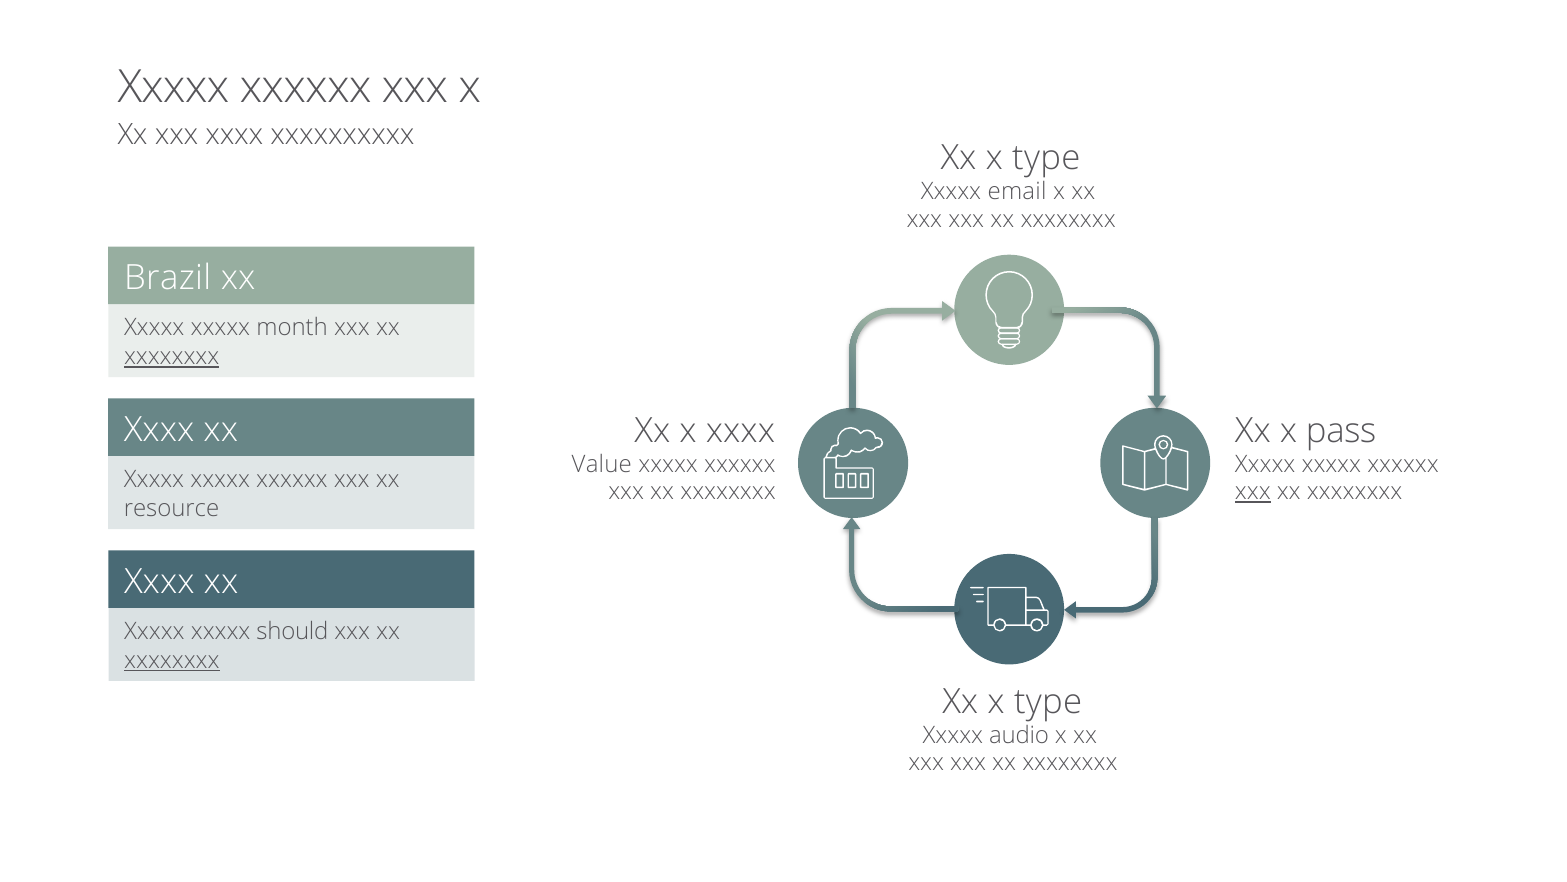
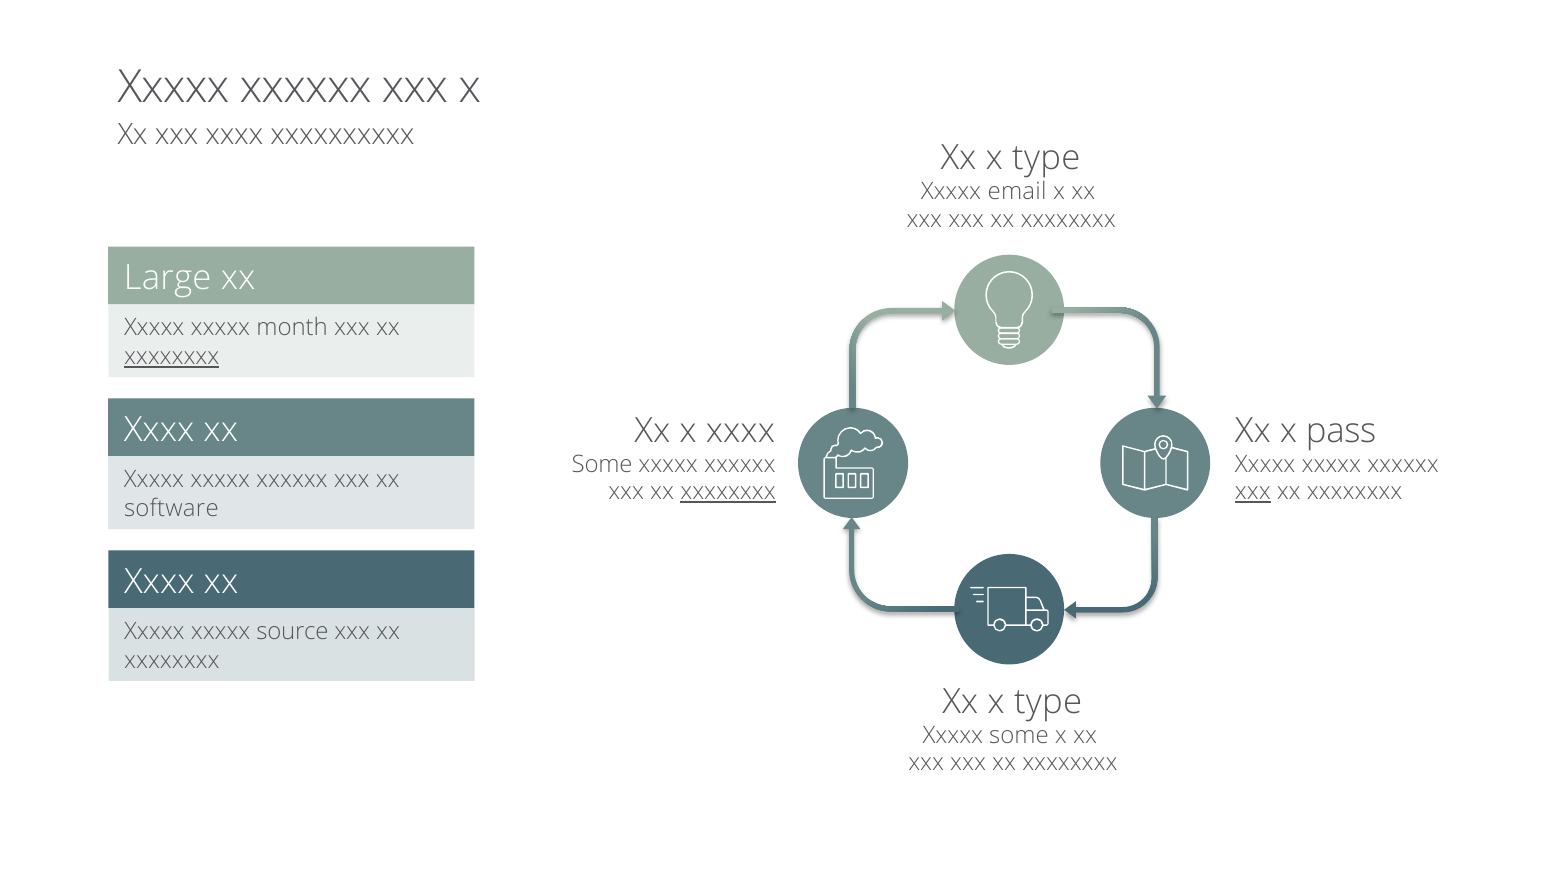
Brazil: Brazil -> Large
Value at (602, 464): Value -> Some
xxxxxxxx at (728, 491) underline: none -> present
resource: resource -> software
should: should -> source
xxxxxxxx at (172, 660) underline: present -> none
Xxxxx audio: audio -> some
